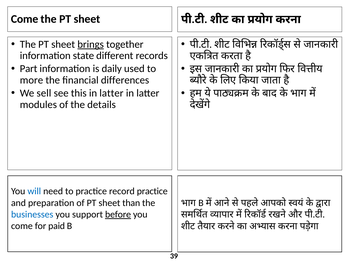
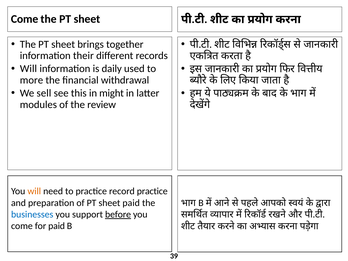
brings underline: present -> none
state: state -> their
Part at (29, 69): Part -> Will
differences: differences -> withdrawal
this in latter: latter -> might
details: details -> review
will at (34, 191) colour: blue -> orange
sheet than: than -> paid
